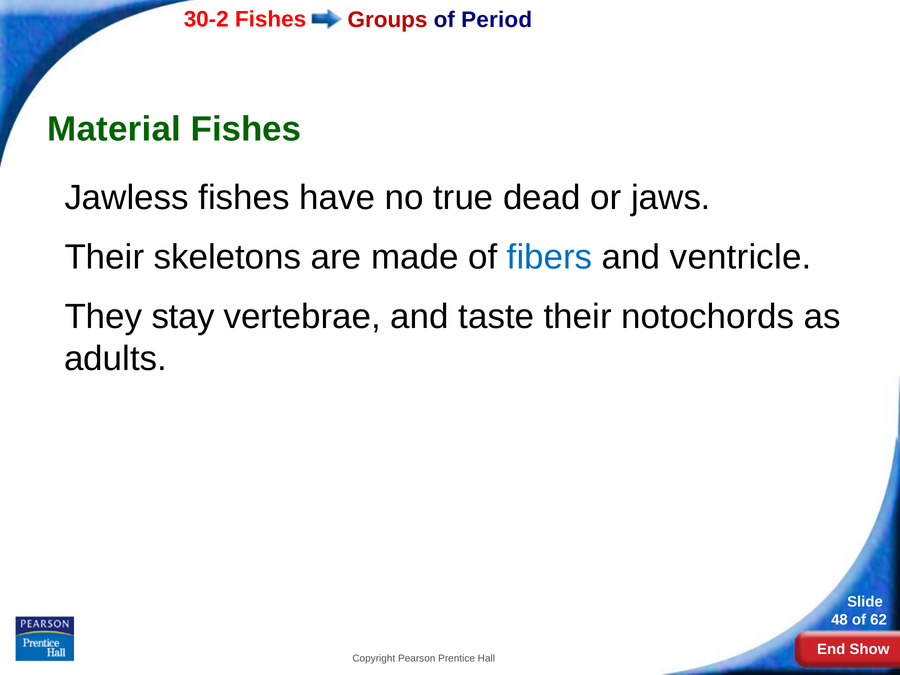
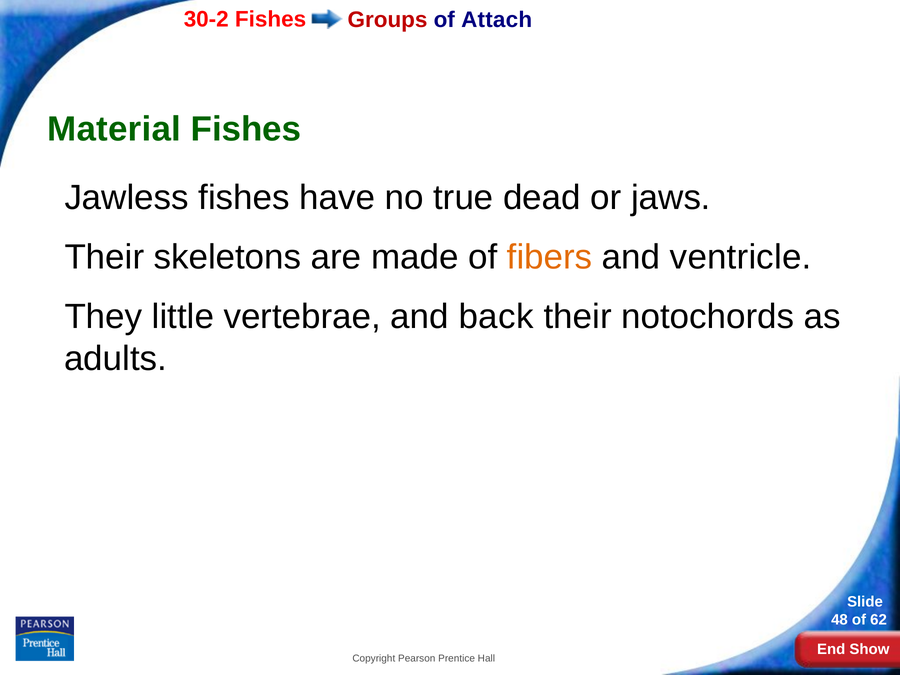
Period: Period -> Attach
fibers colour: blue -> orange
stay: stay -> little
taste: taste -> back
